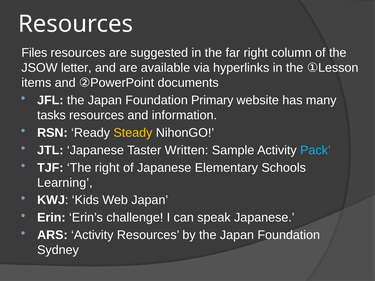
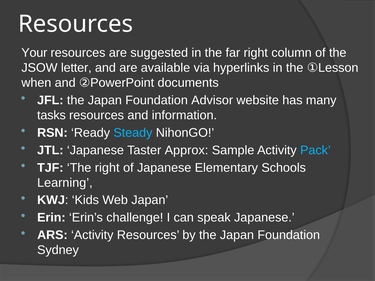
Files: Files -> Your
items: items -> when
Primary: Primary -> Advisor
Steady colour: yellow -> light blue
Written: Written -> Approx
